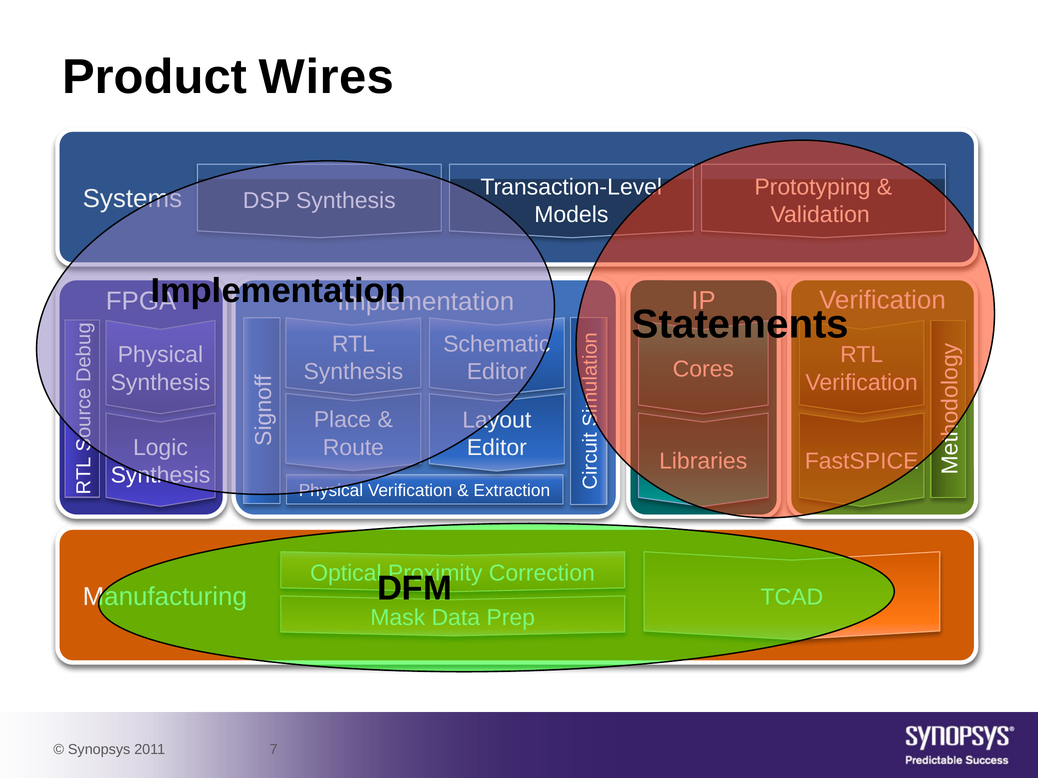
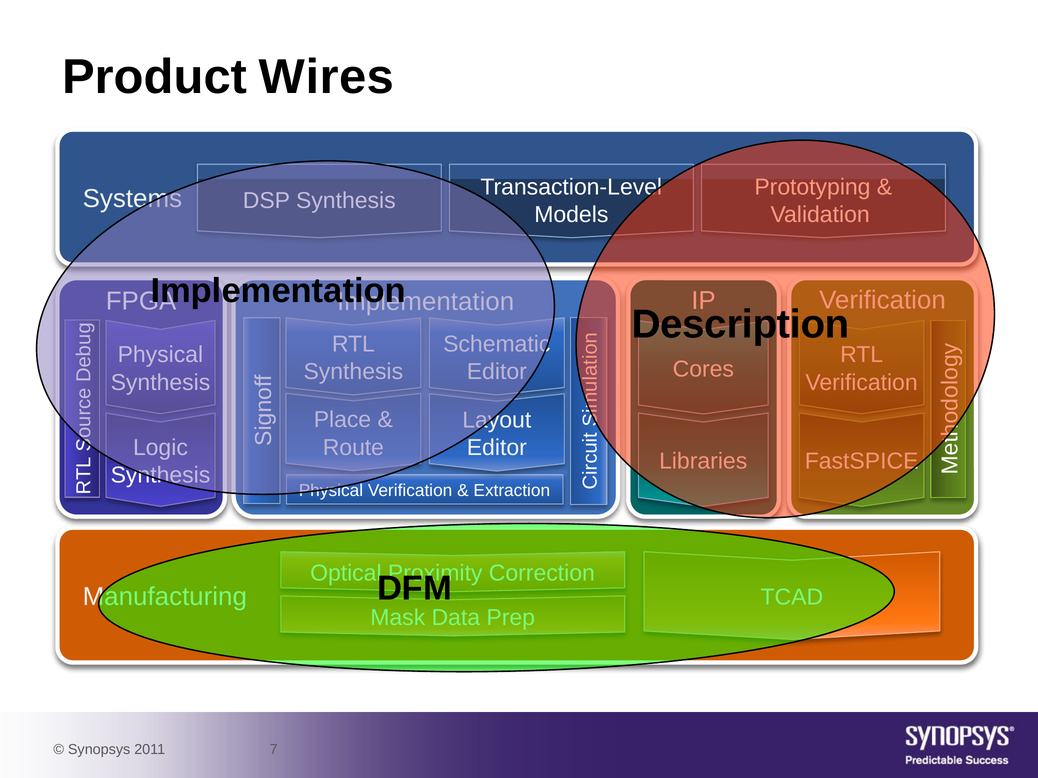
Statements: Statements -> Description
